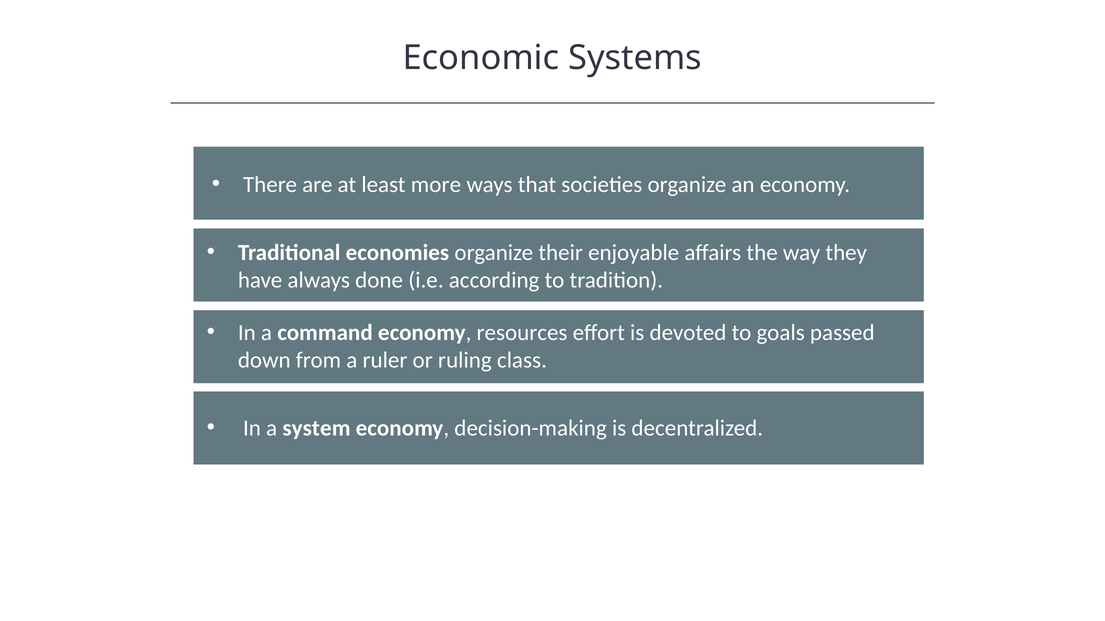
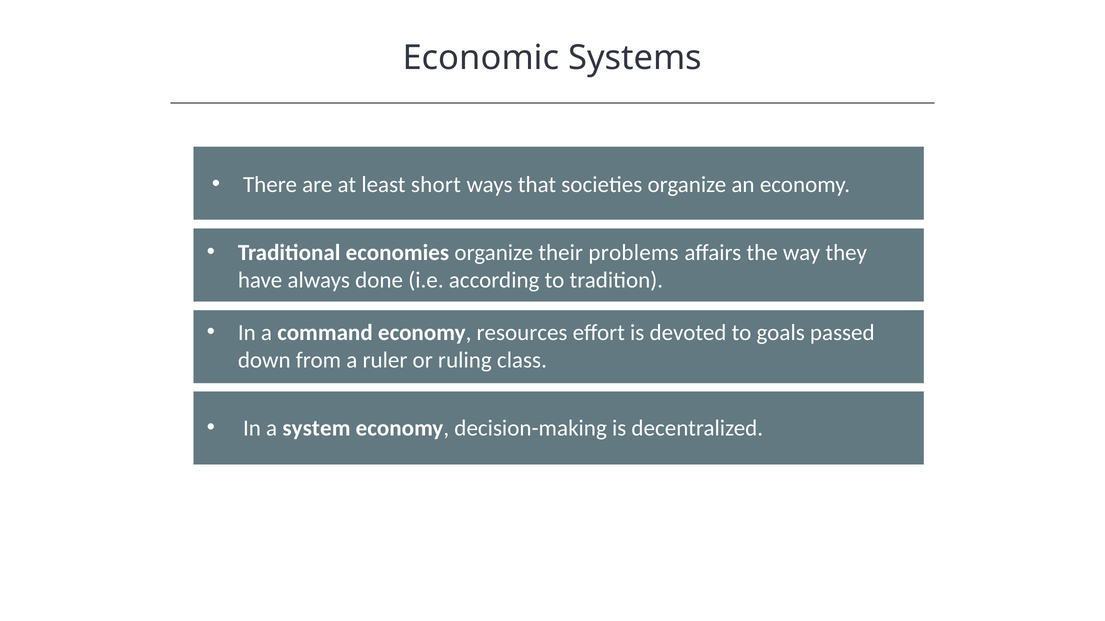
more: more -> short
enjoyable: enjoyable -> problems
